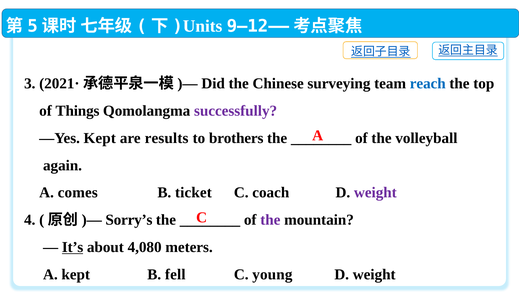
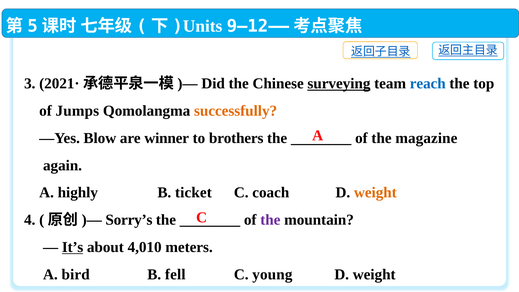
surveying underline: none -> present
Things: Things -> Jumps
successfully colour: purple -> orange
—Yes Kept: Kept -> Blow
results: results -> winner
volleyball: volleyball -> magazine
comes: comes -> highly
weight at (375, 193) colour: purple -> orange
4,080: 4,080 -> 4,010
A kept: kept -> bird
